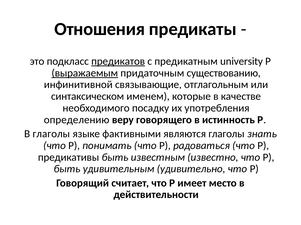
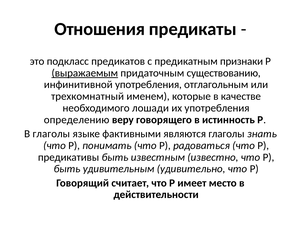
предикатов underline: present -> none
university: university -> признаки
инфинитивной связывающие: связывающие -> употребления
синтаксическом: синтаксическом -> трехкомнатный
посадку: посадку -> лошади
